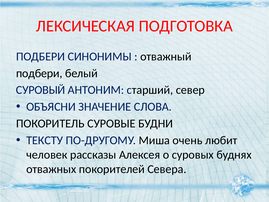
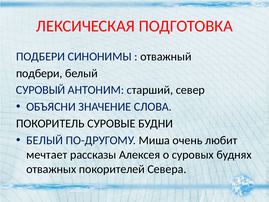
ТЕКСТУ at (45, 140): ТЕКСТУ -> БЕЛЫЙ
человек: человек -> мечтает
